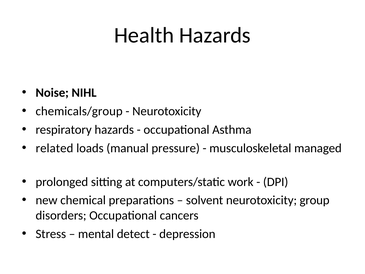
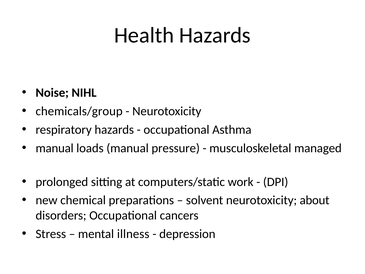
related at (54, 148): related -> manual
group: group -> about
detect: detect -> illness
